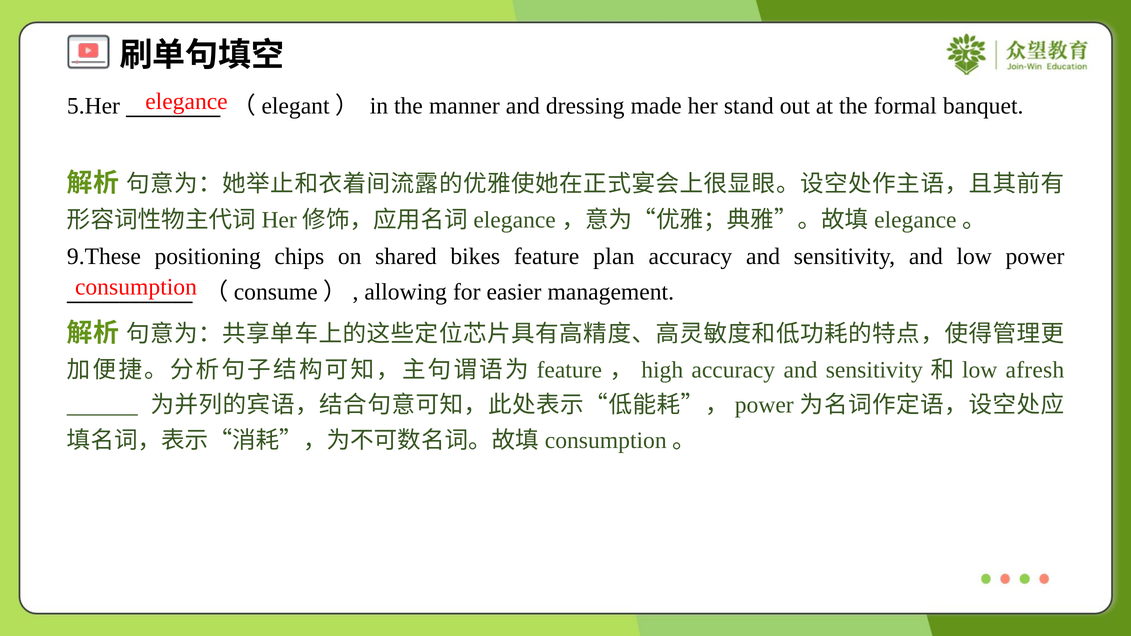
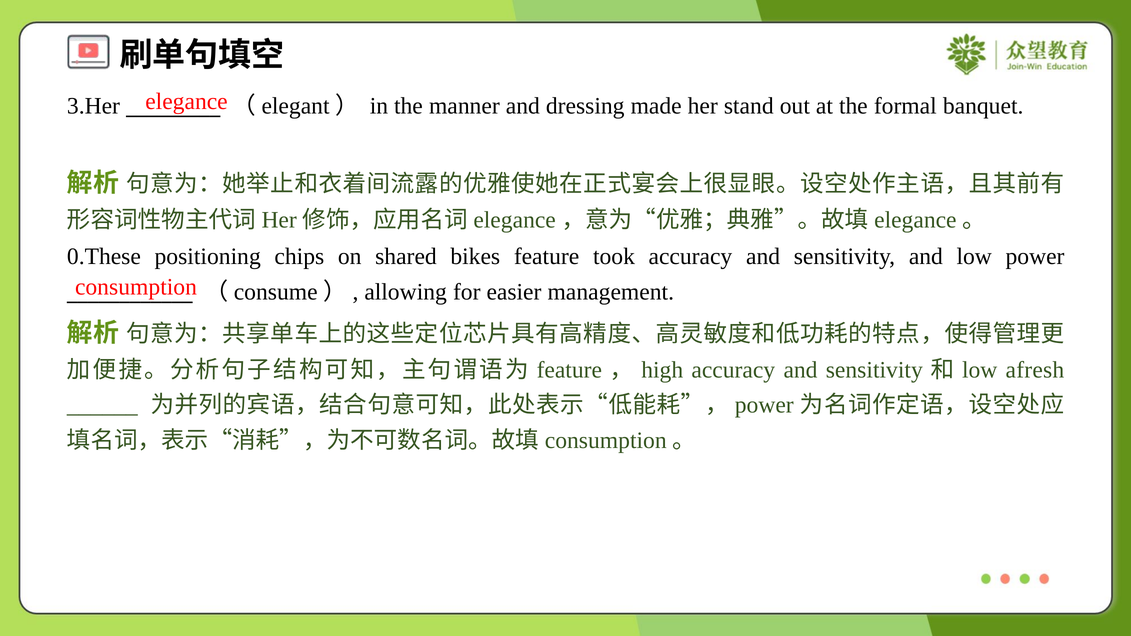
5.Her: 5.Her -> 3.Her
9.These: 9.These -> 0.These
plan: plan -> took
